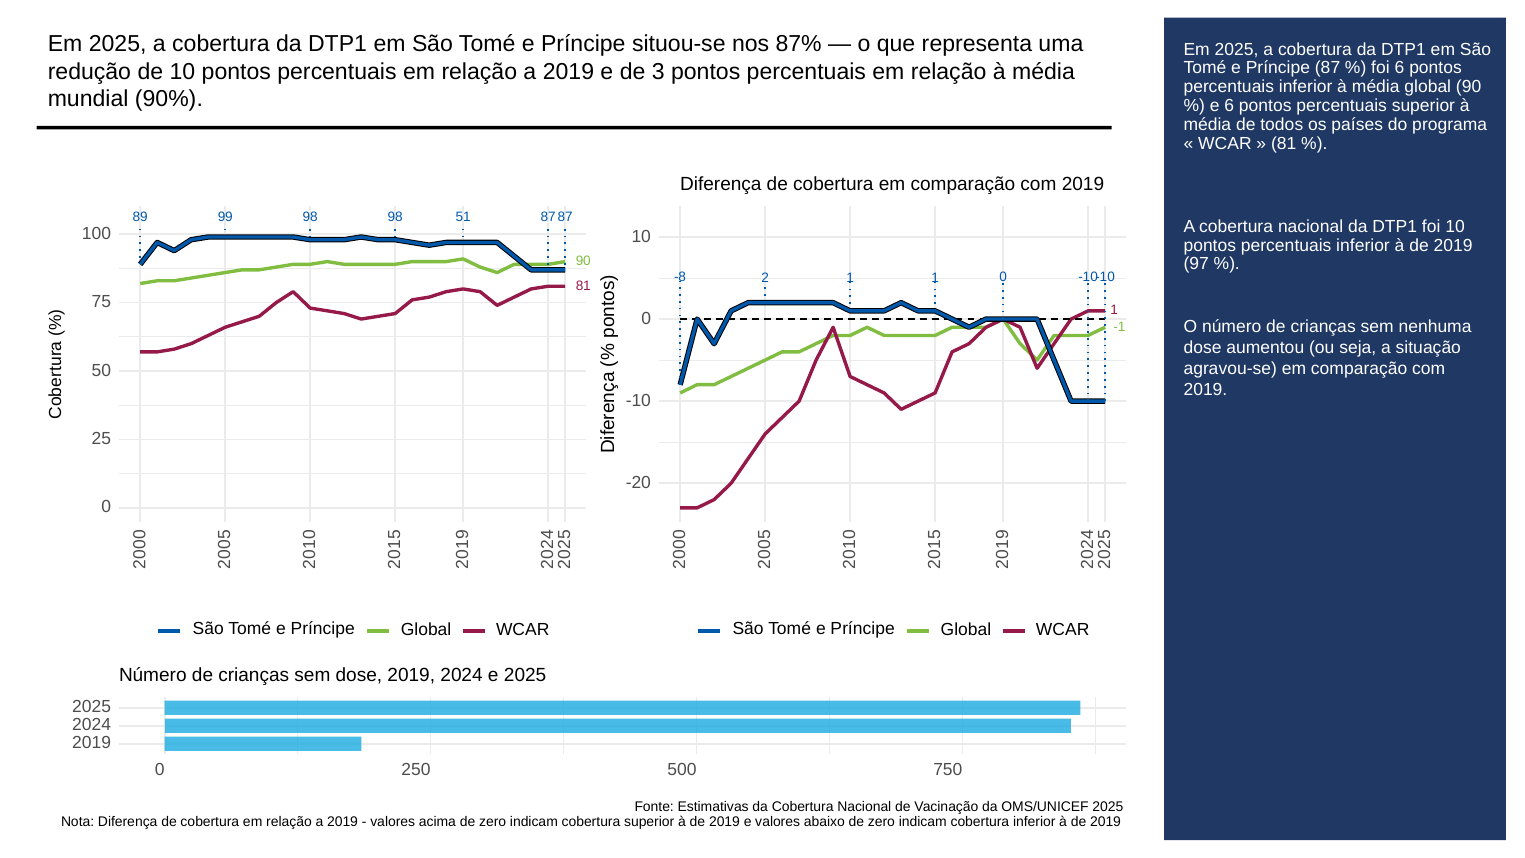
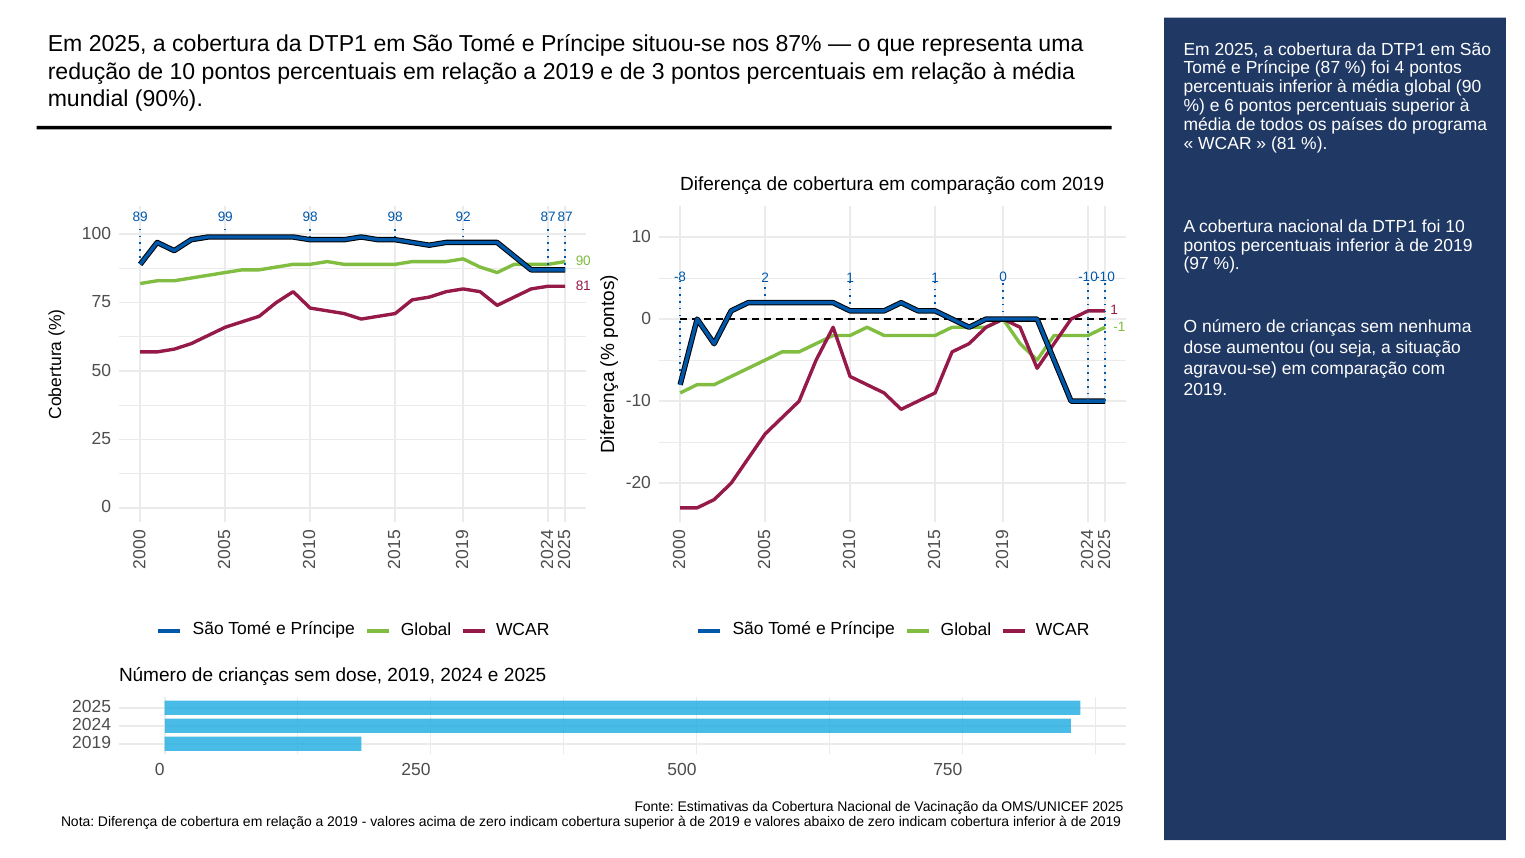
foi 6: 6 -> 4
51: 51 -> 92
